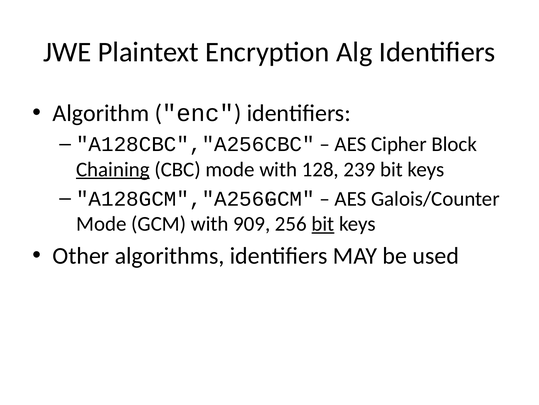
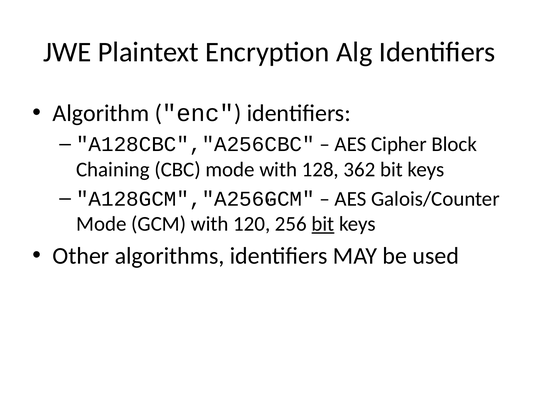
Chaining underline: present -> none
239: 239 -> 362
909: 909 -> 120
